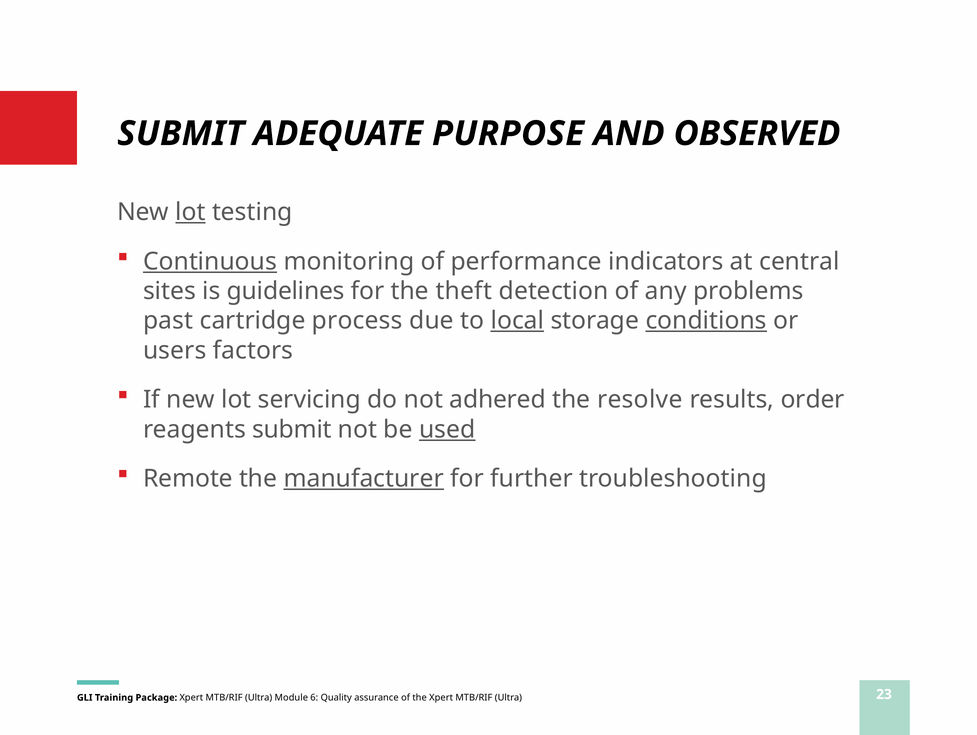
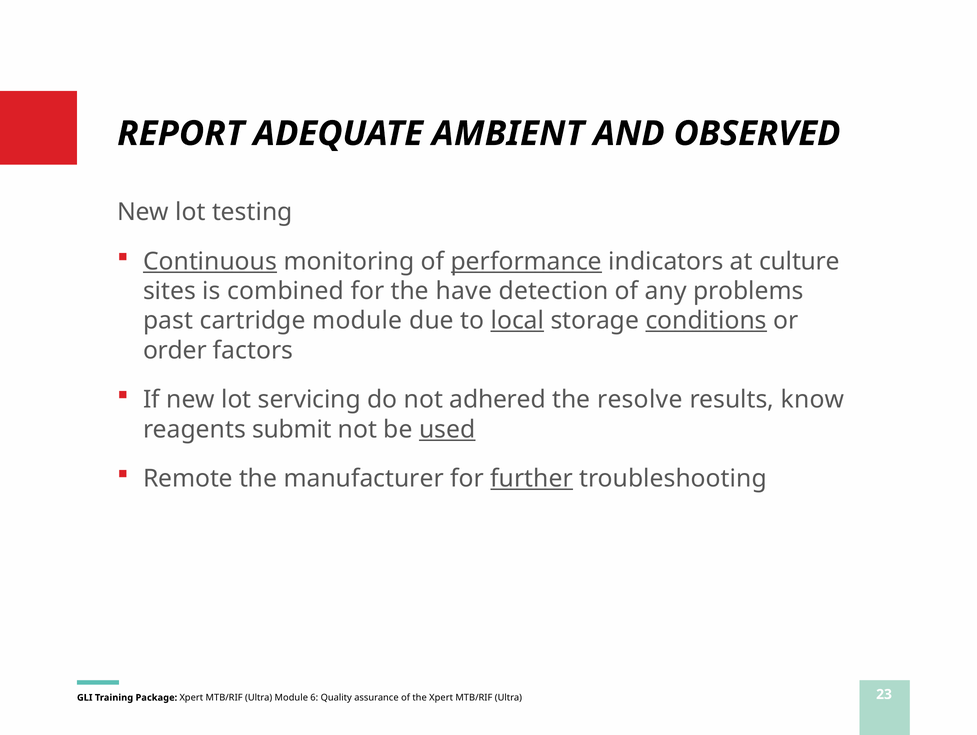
SUBMIT at (181, 134): SUBMIT -> REPORT
PURPOSE: PURPOSE -> AMBIENT
lot at (190, 212) underline: present -> none
performance underline: none -> present
central: central -> culture
guidelines: guidelines -> combined
theft: theft -> have
cartridge process: process -> module
users: users -> order
order: order -> know
manufacturer underline: present -> none
further underline: none -> present
